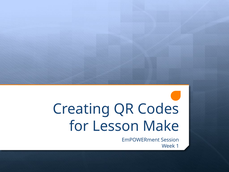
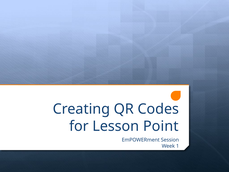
Make: Make -> Point
